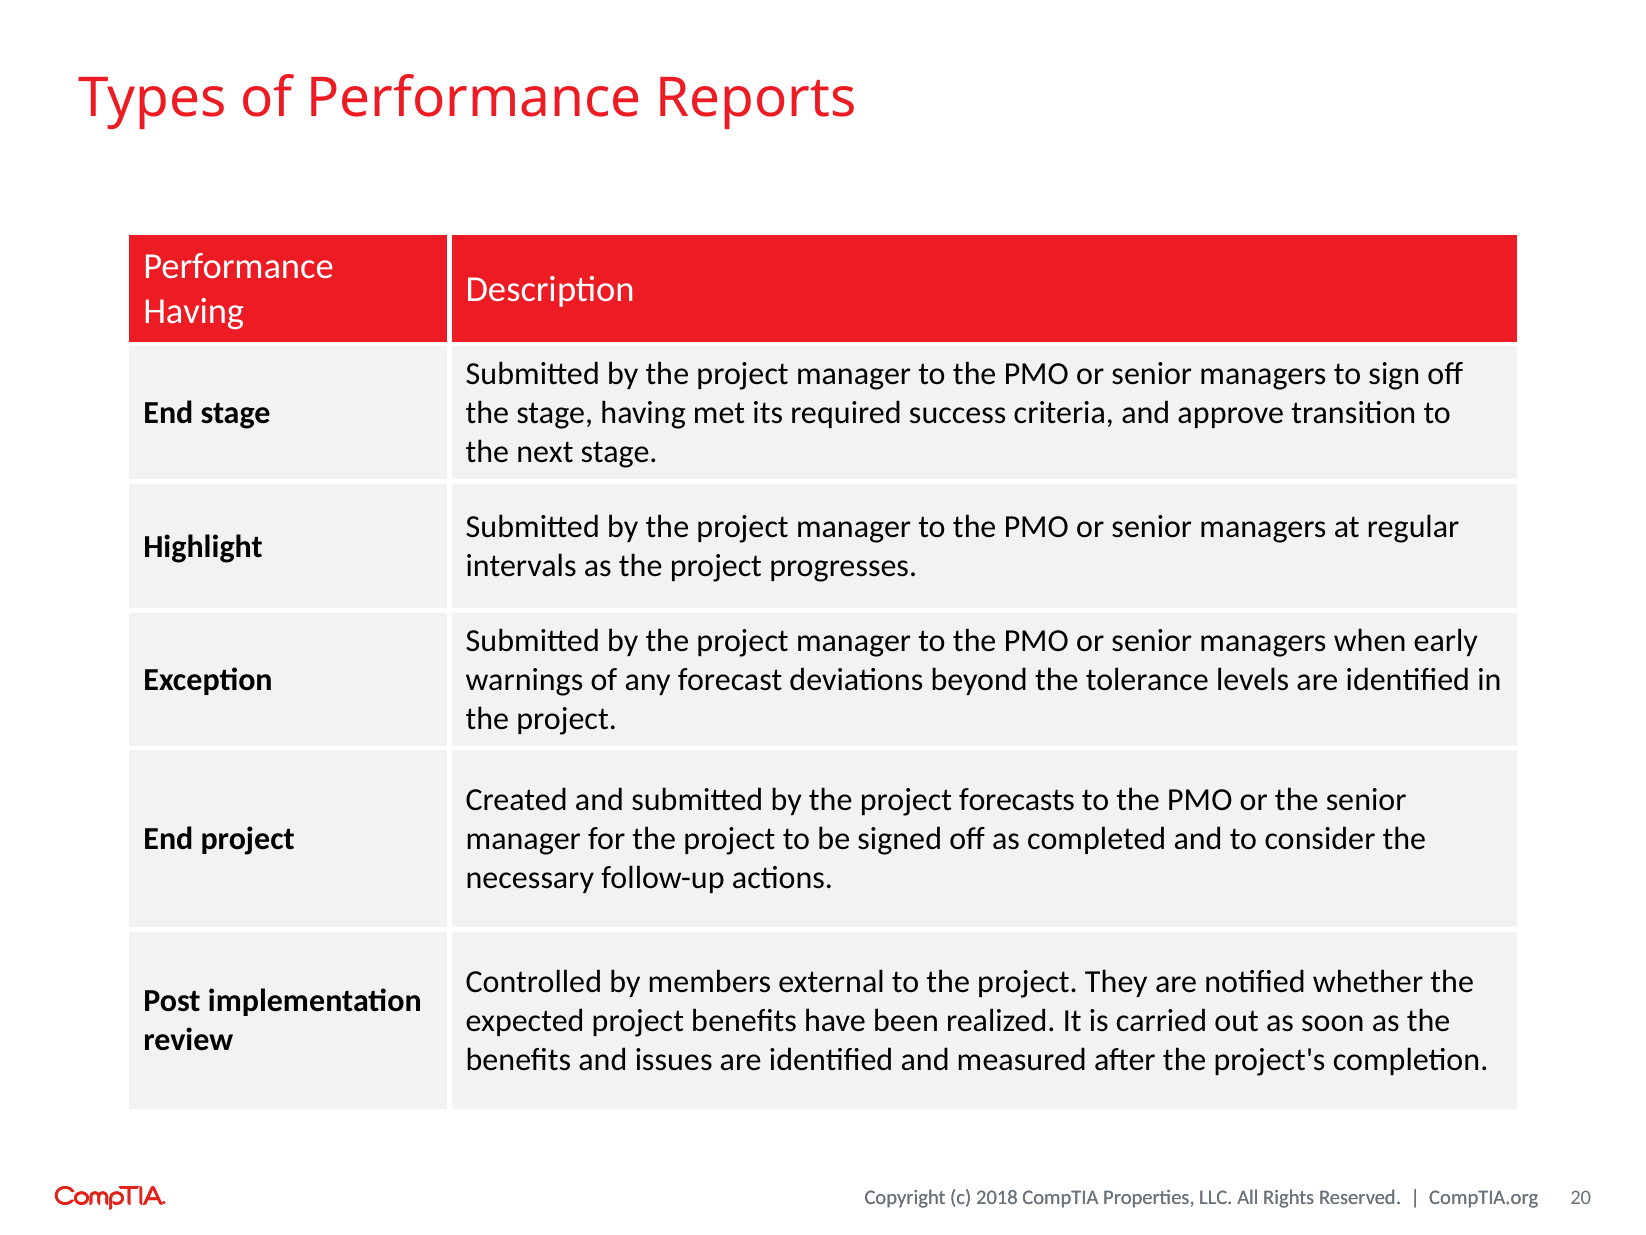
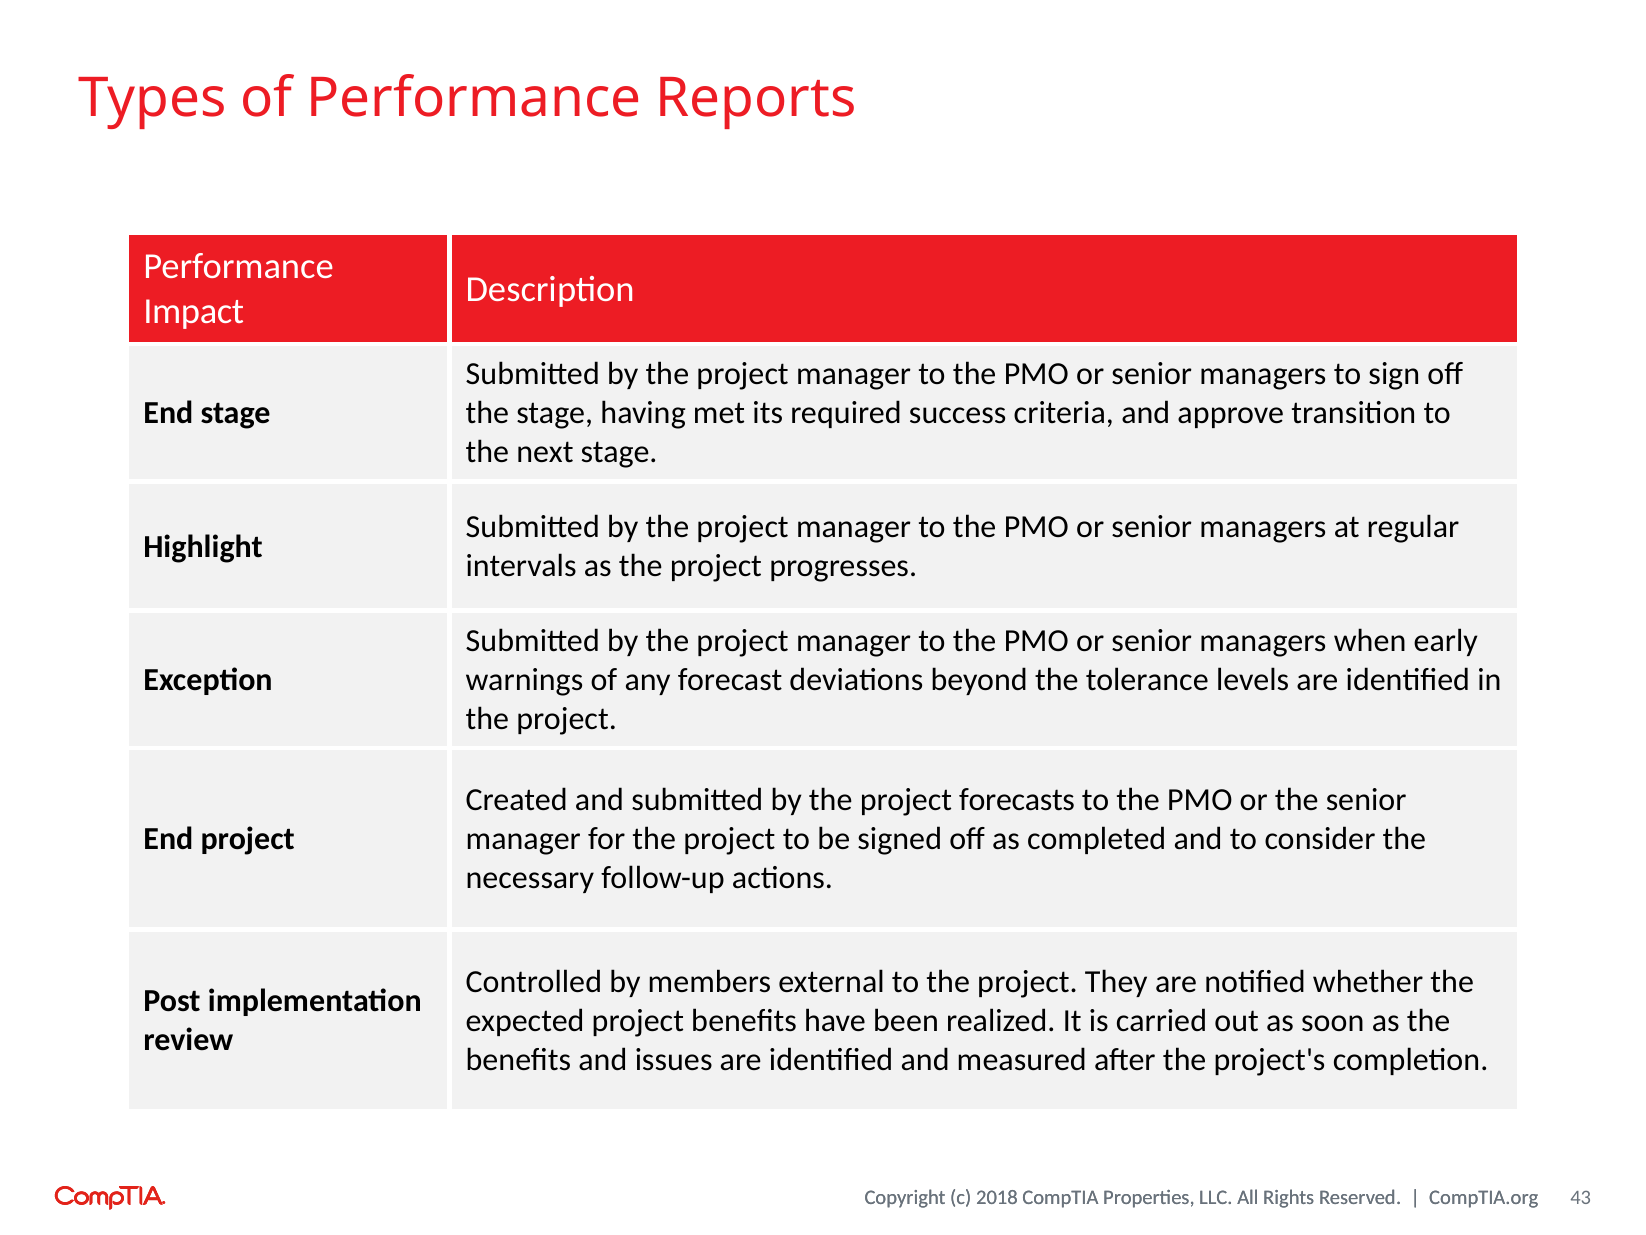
Having at (194, 311): Having -> Impact
20: 20 -> 43
